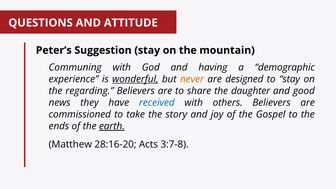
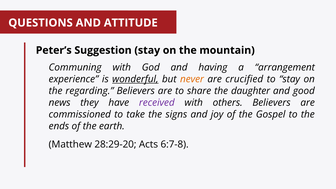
demographic: demographic -> arrangement
designed: designed -> crucified
received colour: blue -> purple
story: story -> signs
earth underline: present -> none
28:16-20: 28:16-20 -> 28:29-20
3:7-8: 3:7-8 -> 6:7-8
